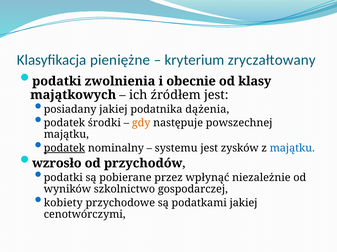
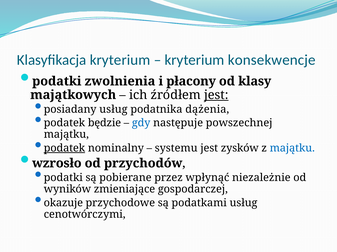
Klasyfikacja pieniężne: pieniężne -> kryterium
zryczałtowany: zryczałtowany -> konsekwencje
obecnie: obecnie -> płacony
jest at (216, 95) underline: none -> present
posiadany jakiej: jakiej -> usług
środki: środki -> będzie
gdy colour: orange -> blue
szkolnictwo: szkolnictwo -> zmieniające
kobiety: kobiety -> okazuje
podatkami jakiej: jakiej -> usług
